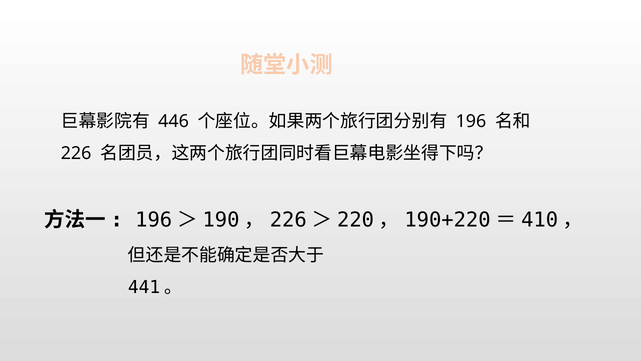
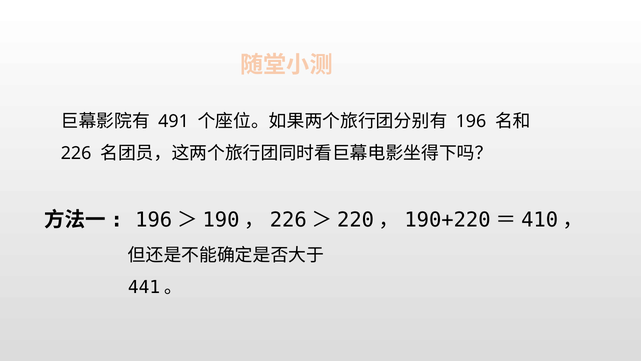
446: 446 -> 491
